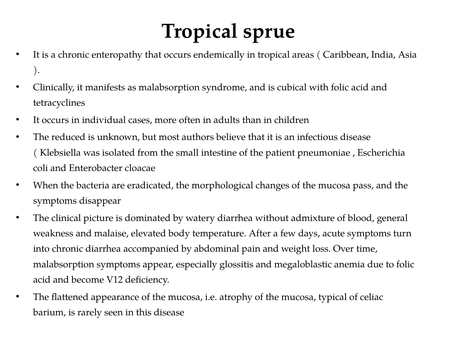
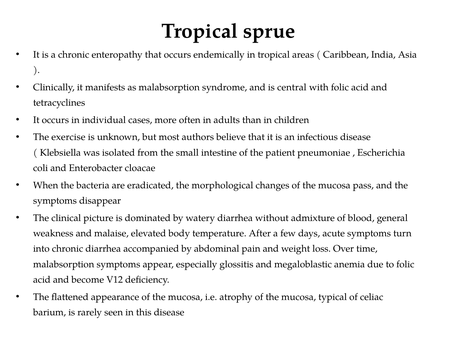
cubical: cubical -> central
reduced: reduced -> exercise
